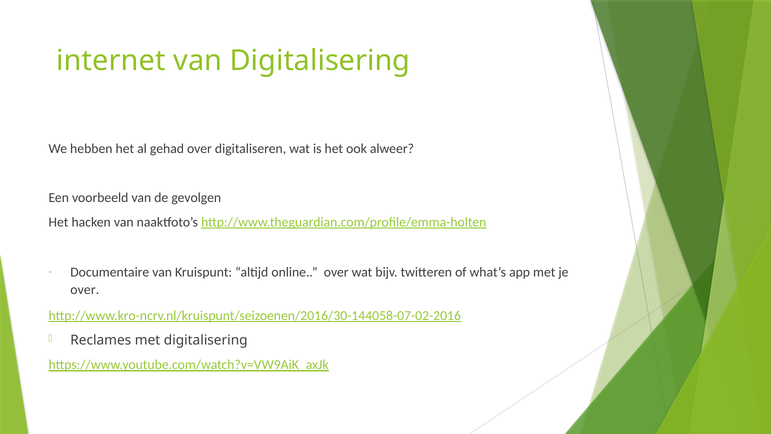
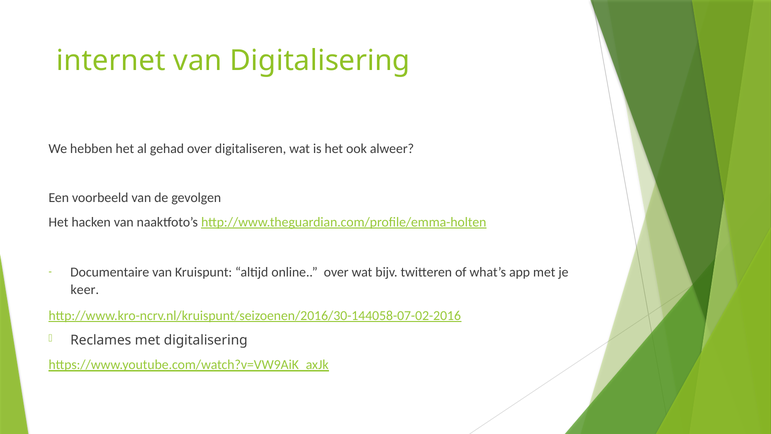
over at (85, 290): over -> keer
